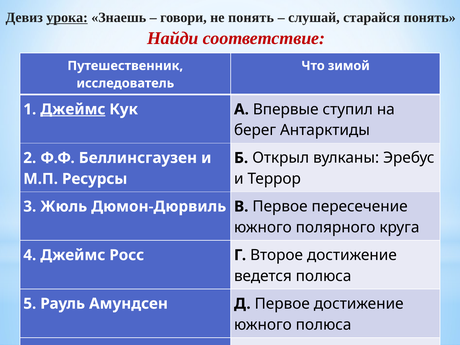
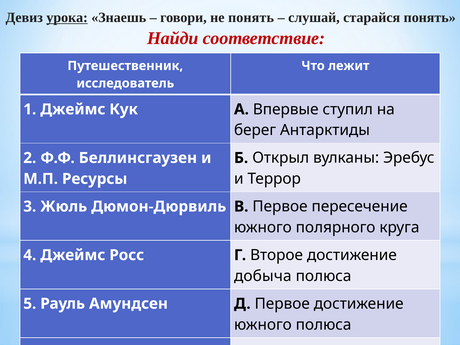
зимой: зимой -> лежит
Джеймс at (73, 109) underline: present -> none
ведется: ведется -> добыча
